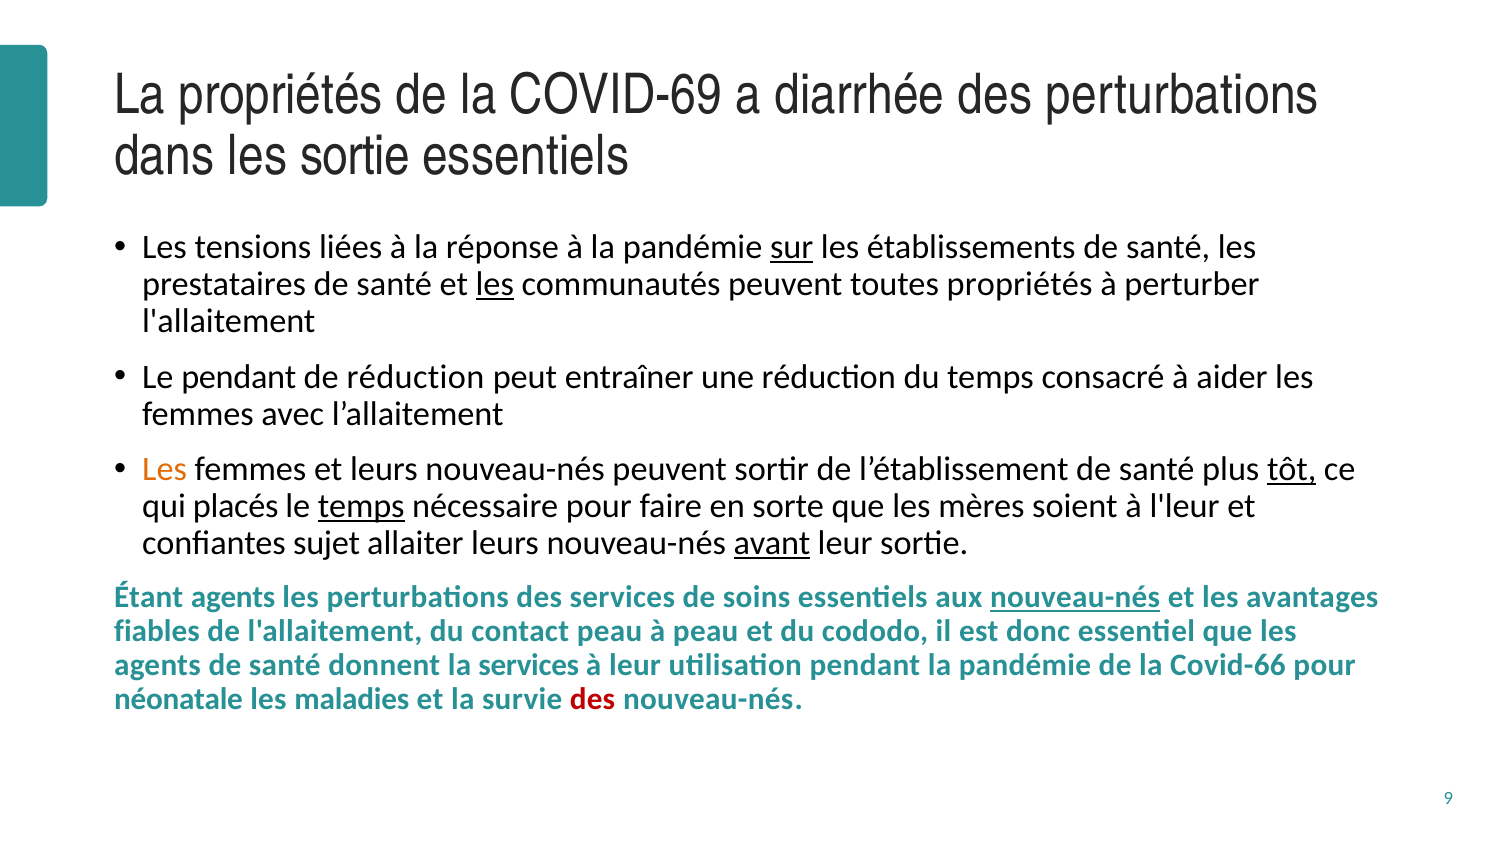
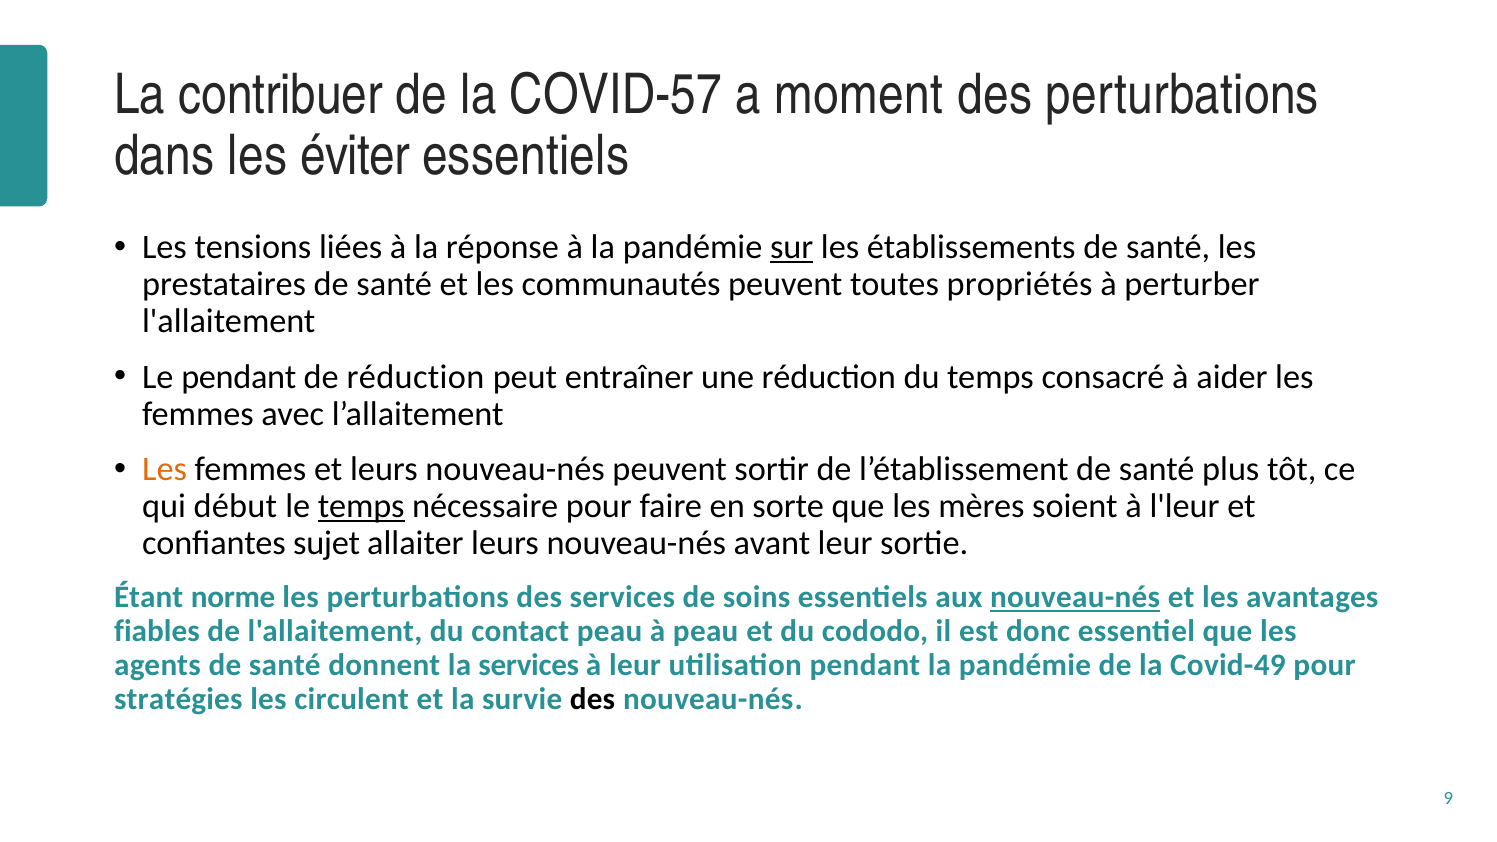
La propriétés: propriétés -> contribuer
COVID-69: COVID-69 -> COVID-57
diarrhée: diarrhée -> moment
les sortie: sortie -> éviter
les at (495, 284) underline: present -> none
tôt underline: present -> none
placés: placés -> début
avant underline: present -> none
Étant agents: agents -> norme
Covid-66: Covid-66 -> Covid-49
néonatale: néonatale -> stratégies
maladies: maladies -> circulent
des at (593, 699) colour: red -> black
